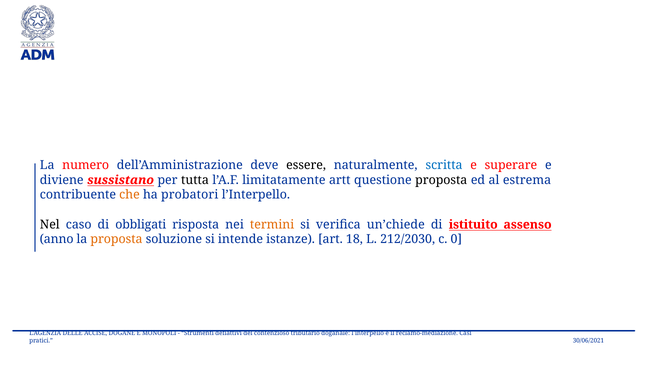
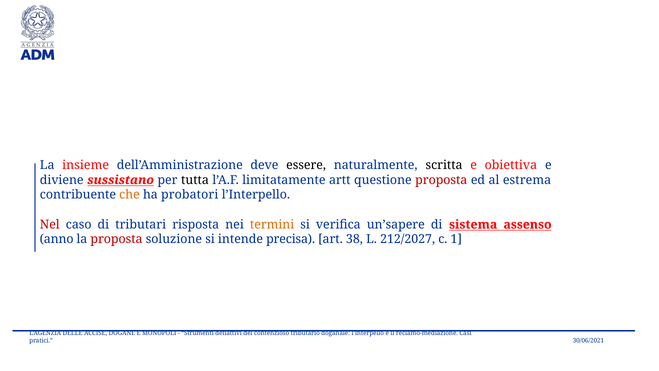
numero: numero -> insieme
scritta colour: blue -> black
superare: superare -> obiettiva
proposta at (441, 180) colour: black -> red
Nel colour: black -> red
obbligati: obbligati -> tributari
un’chiede: un’chiede -> un’sapere
istituito: istituito -> sistema
proposta at (117, 239) colour: orange -> red
istanze: istanze -> precisa
18: 18 -> 38
212/2030: 212/2030 -> 212/2027
0: 0 -> 1
